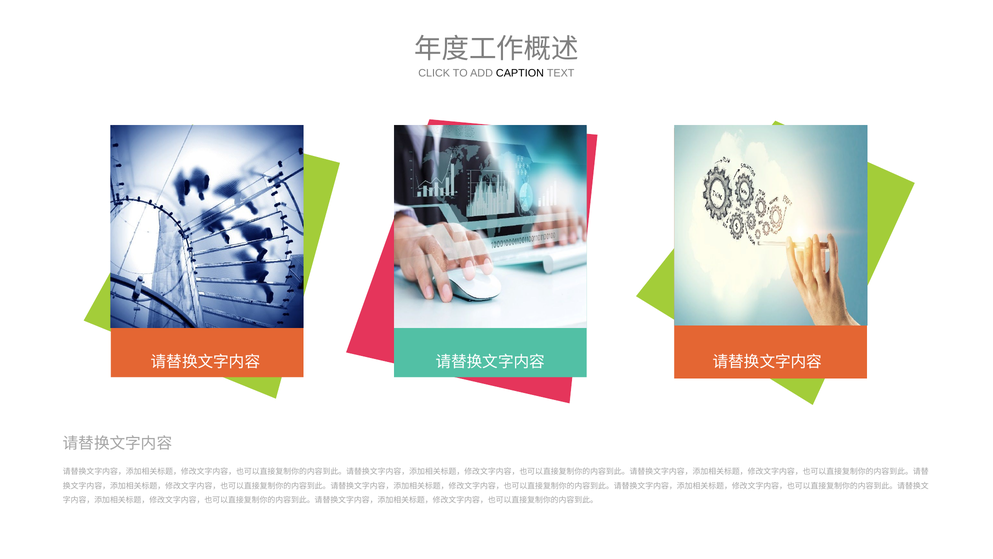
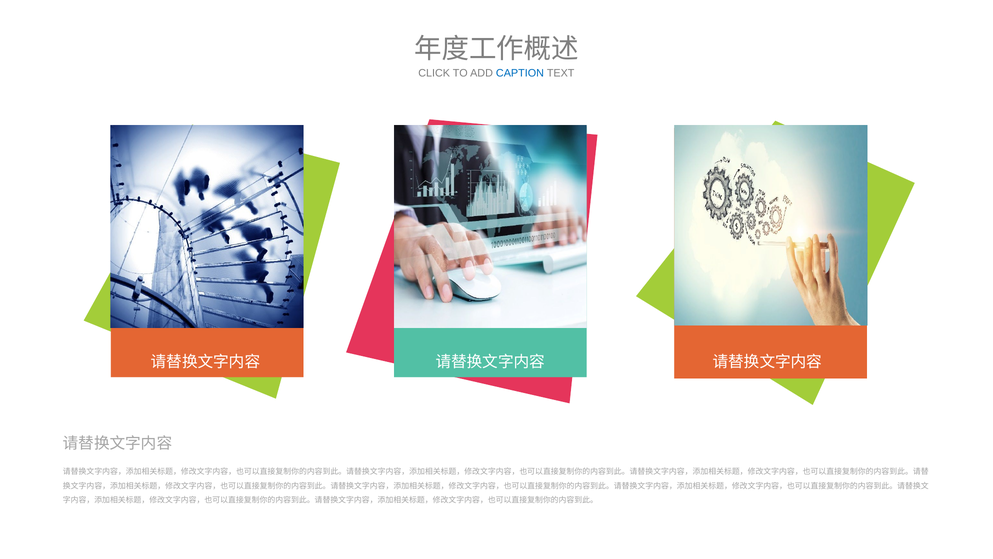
CAPTION colour: black -> blue
